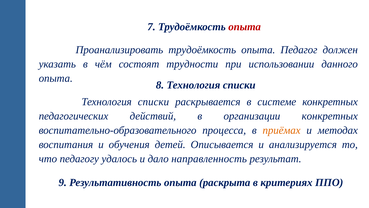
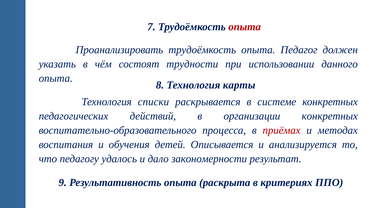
8 Технология списки: списки -> карты
приёмах colour: orange -> red
направленность: направленность -> закономерности
